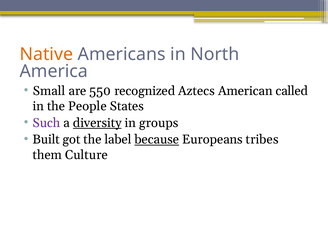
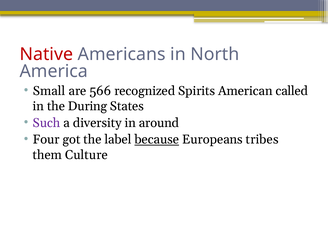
Native colour: orange -> red
550: 550 -> 566
Aztecs: Aztecs -> Spirits
People: People -> During
diversity underline: present -> none
groups: groups -> around
Built: Built -> Four
